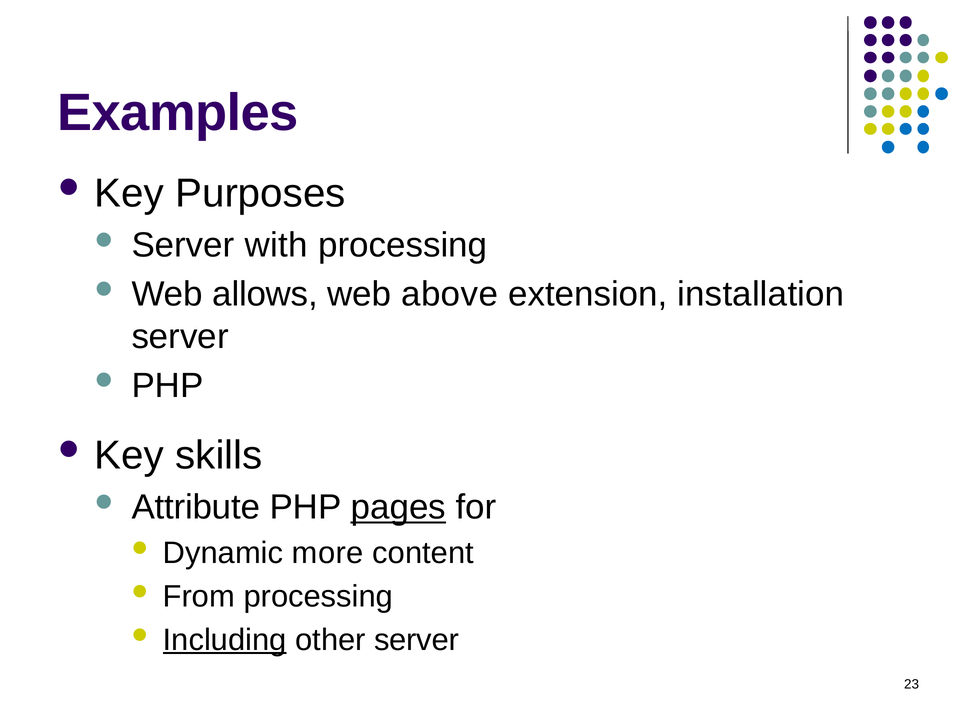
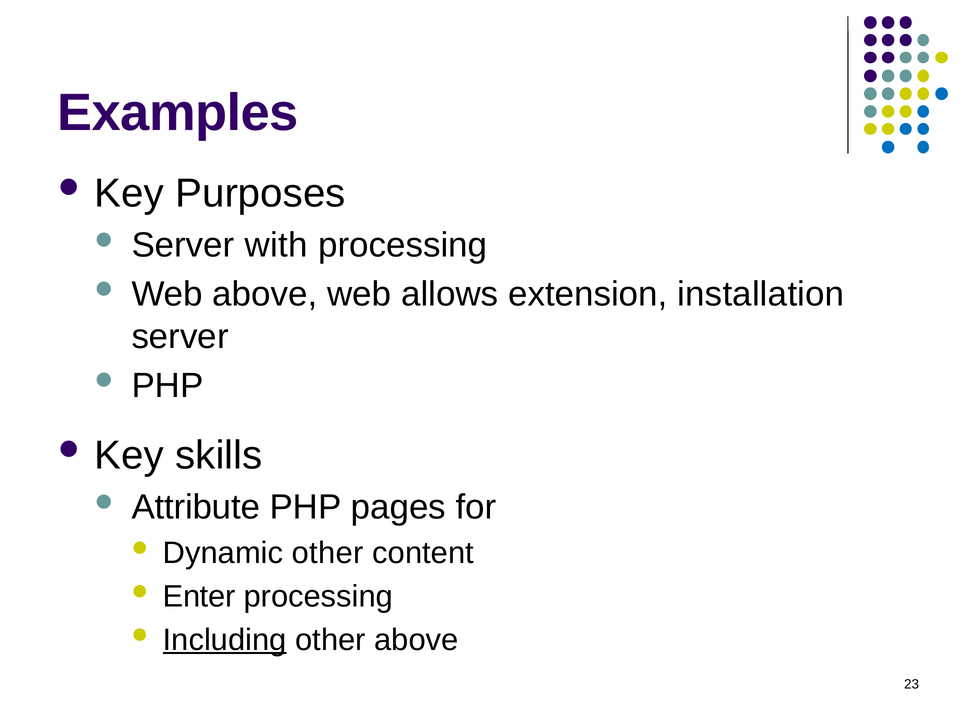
Web allows: allows -> above
above: above -> allows
pages underline: present -> none
Dynamic more: more -> other
From: From -> Enter
other server: server -> above
